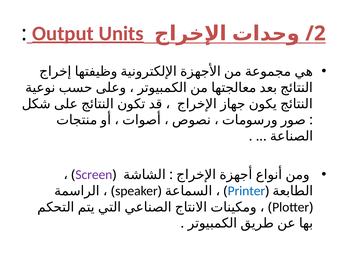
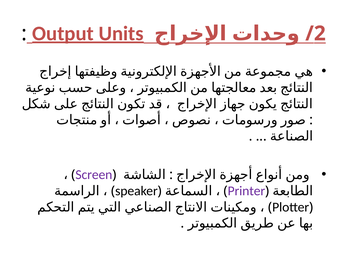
Printer colour: blue -> purple
